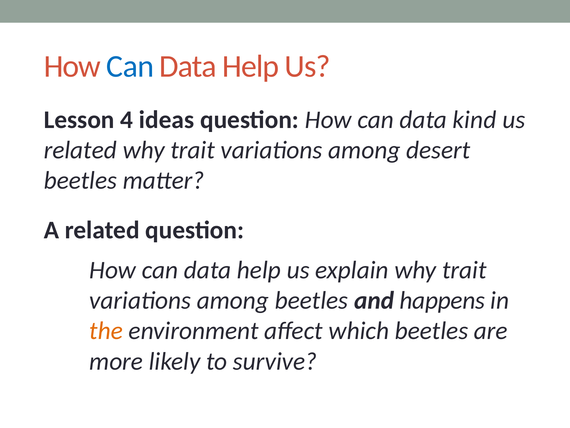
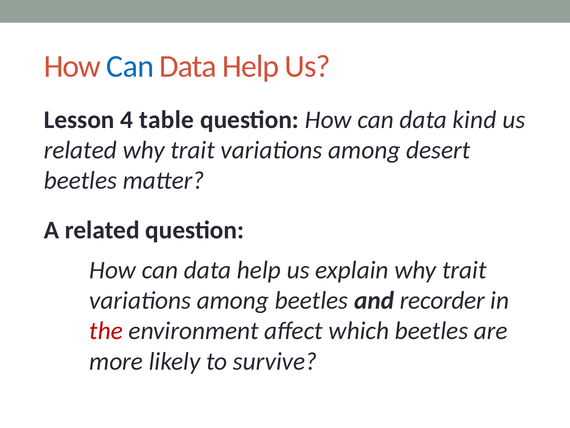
ideas: ideas -> table
happens: happens -> recorder
the colour: orange -> red
